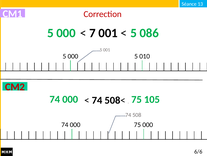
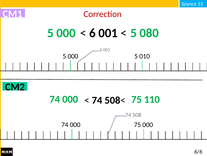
7: 7 -> 6
086: 086 -> 080
CM2 colour: red -> black
105: 105 -> 110
